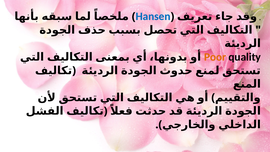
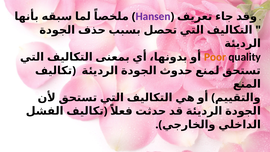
Hansen colour: blue -> purple
